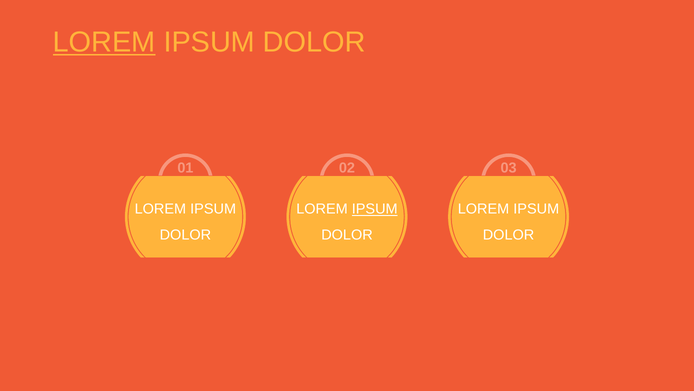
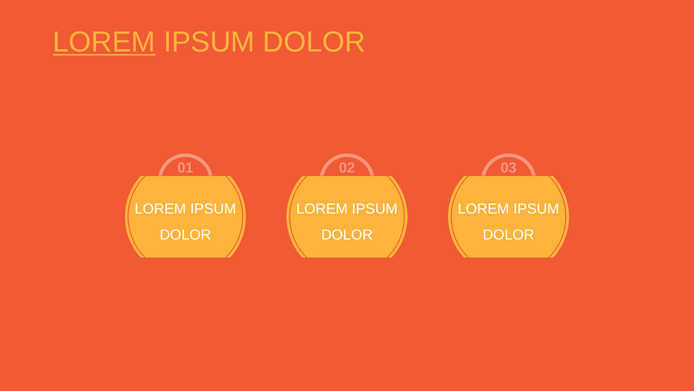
IPSUM at (375, 209) underline: present -> none
